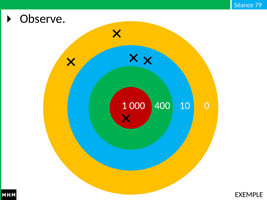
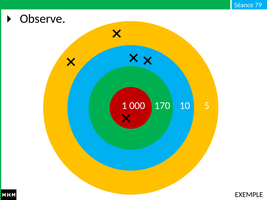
400: 400 -> 170
0: 0 -> 5
